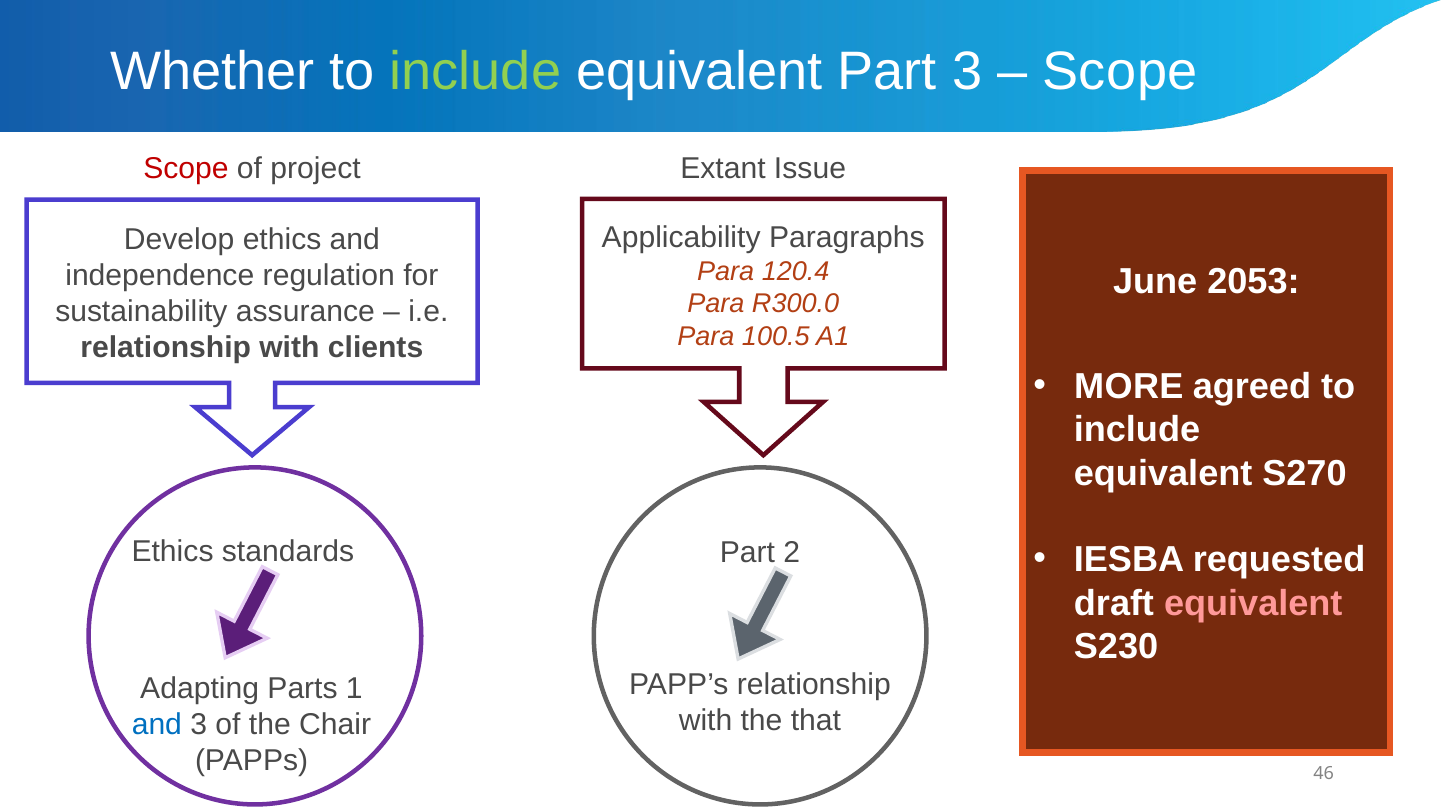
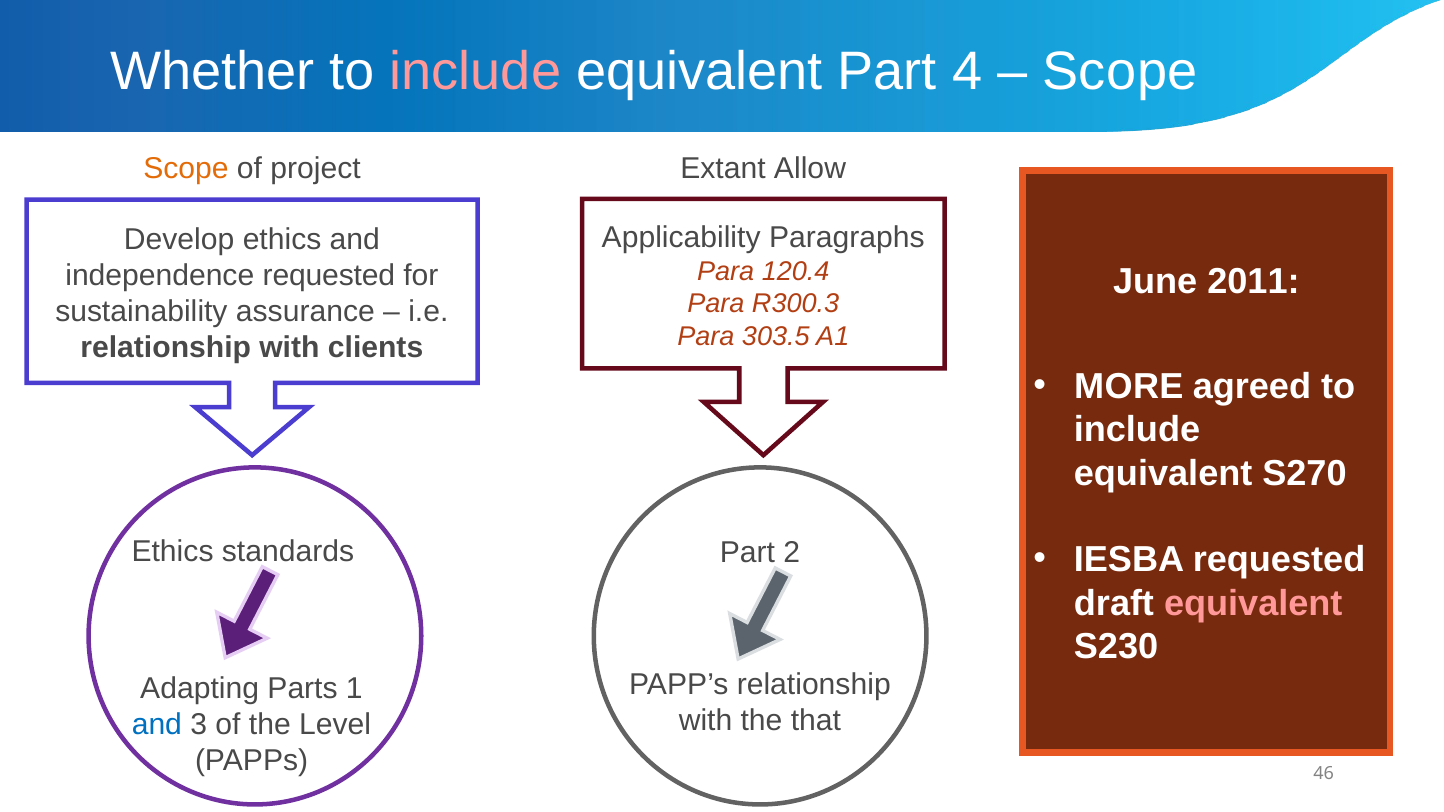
include at (475, 71) colour: light green -> pink
Part 3: 3 -> 4
Scope at (186, 169) colour: red -> orange
Issue: Issue -> Allow
independence regulation: regulation -> requested
2053: 2053 -> 2011
R300.0: R300.0 -> R300.3
100.5: 100.5 -> 303.5
Chair: Chair -> Level
